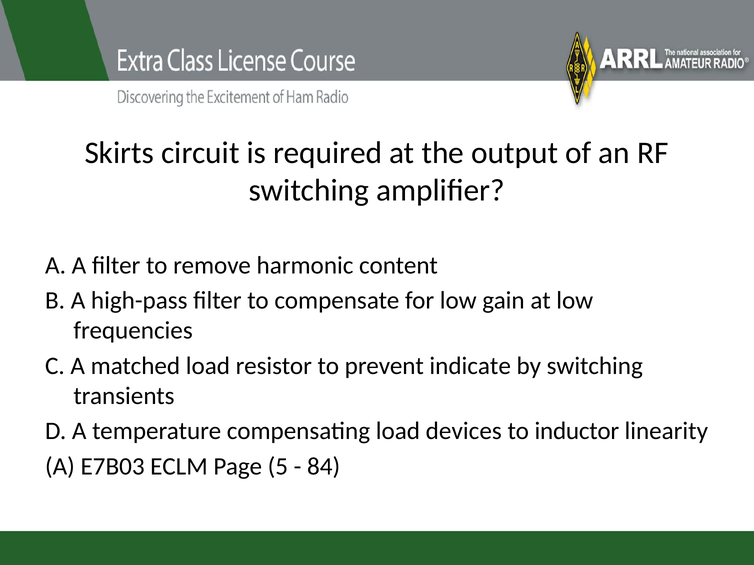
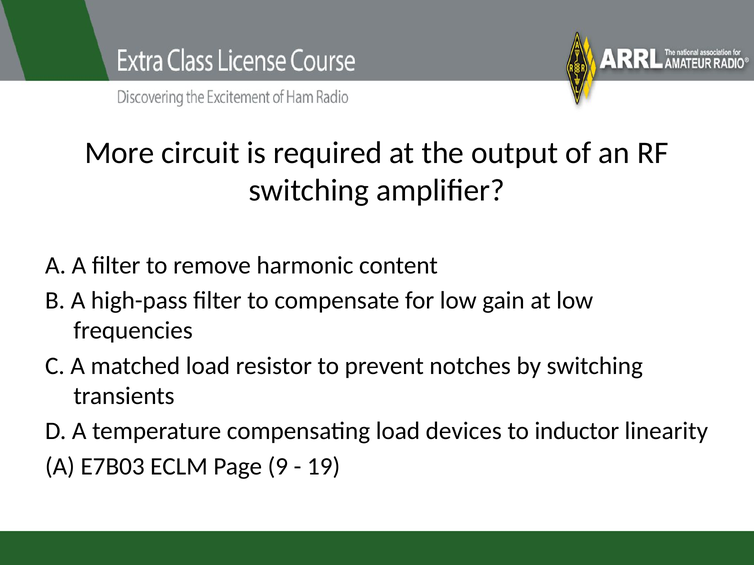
Skirts: Skirts -> More
indicate: indicate -> notches
5: 5 -> 9
84: 84 -> 19
